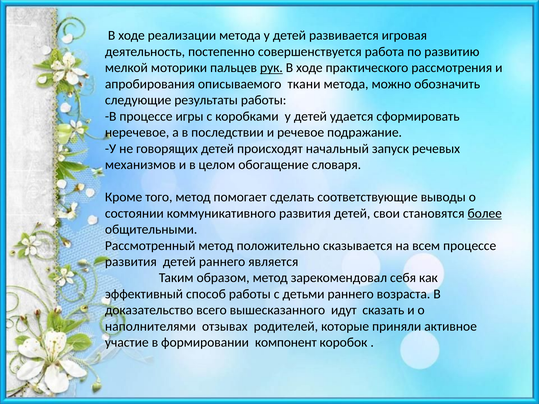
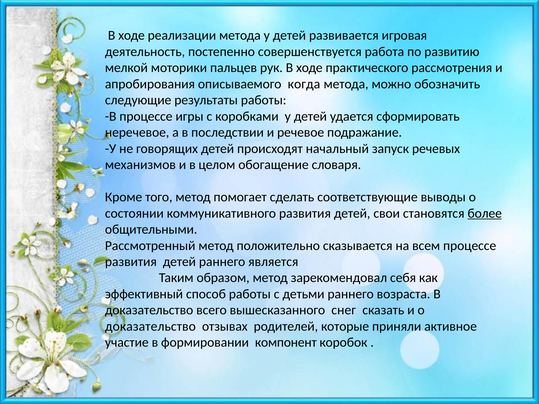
рук underline: present -> none
ткани: ткани -> когда
идут: идут -> снег
наполнителями at (150, 327): наполнителями -> доказательство
